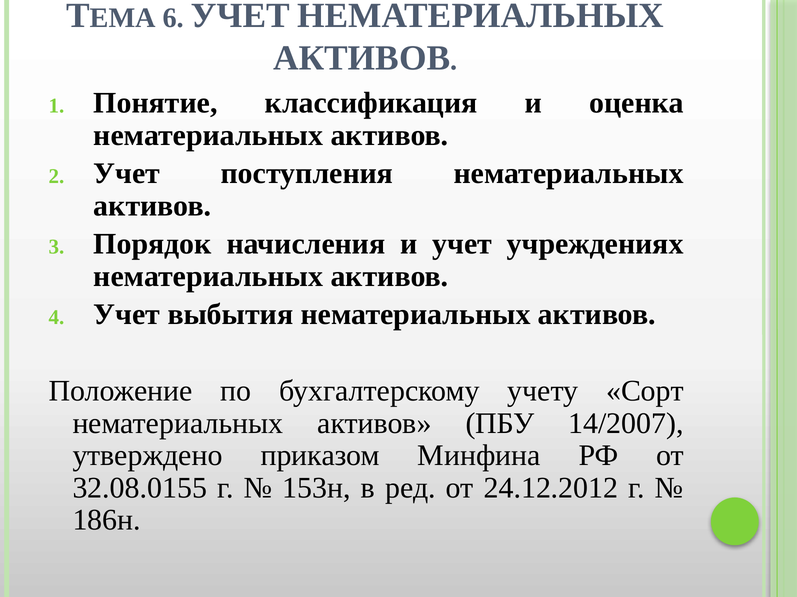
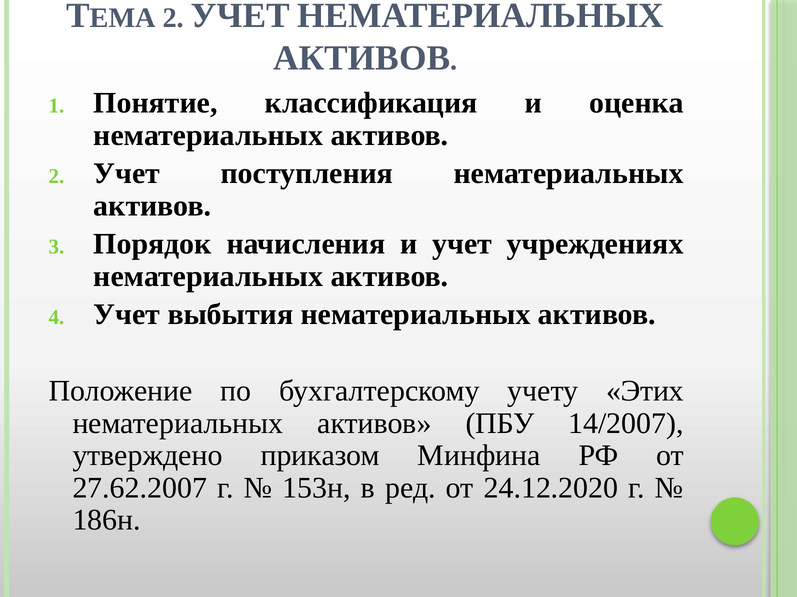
6 at (173, 18): 6 -> 2
Сорт: Сорт -> Этих
32.08.0155: 32.08.0155 -> 27.62.2007
24.12.2012: 24.12.2012 -> 24.12.2020
